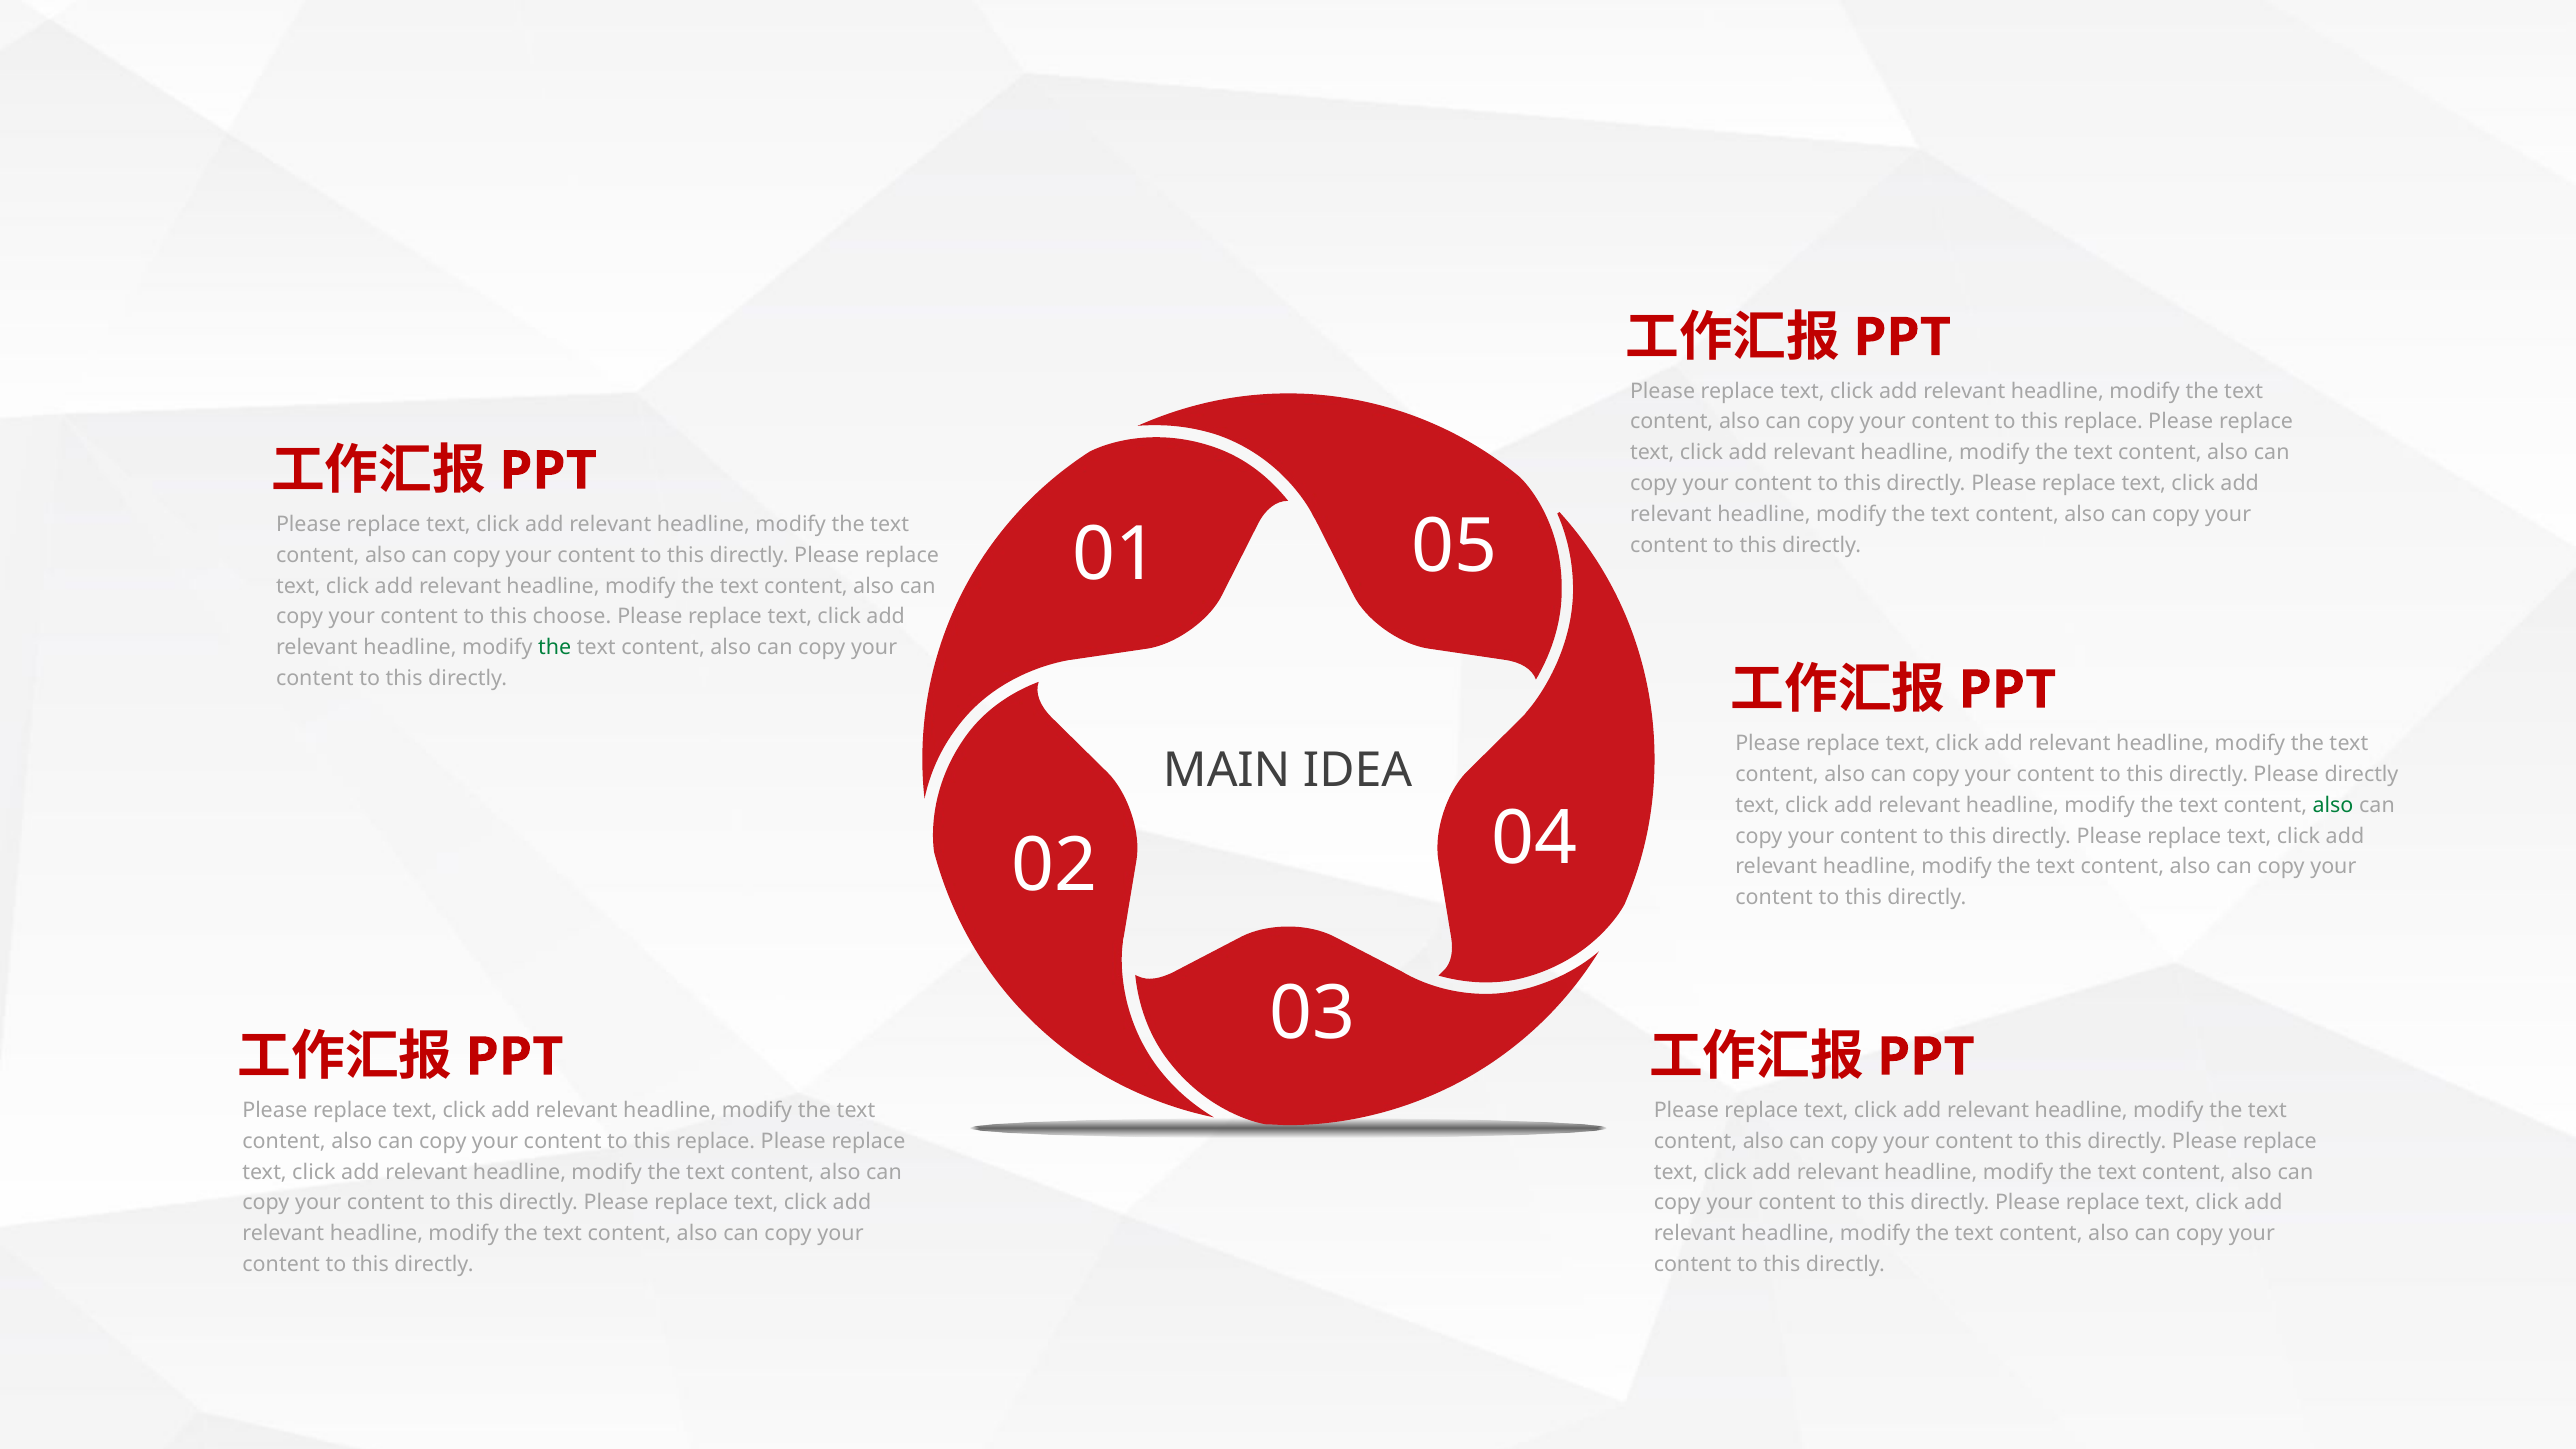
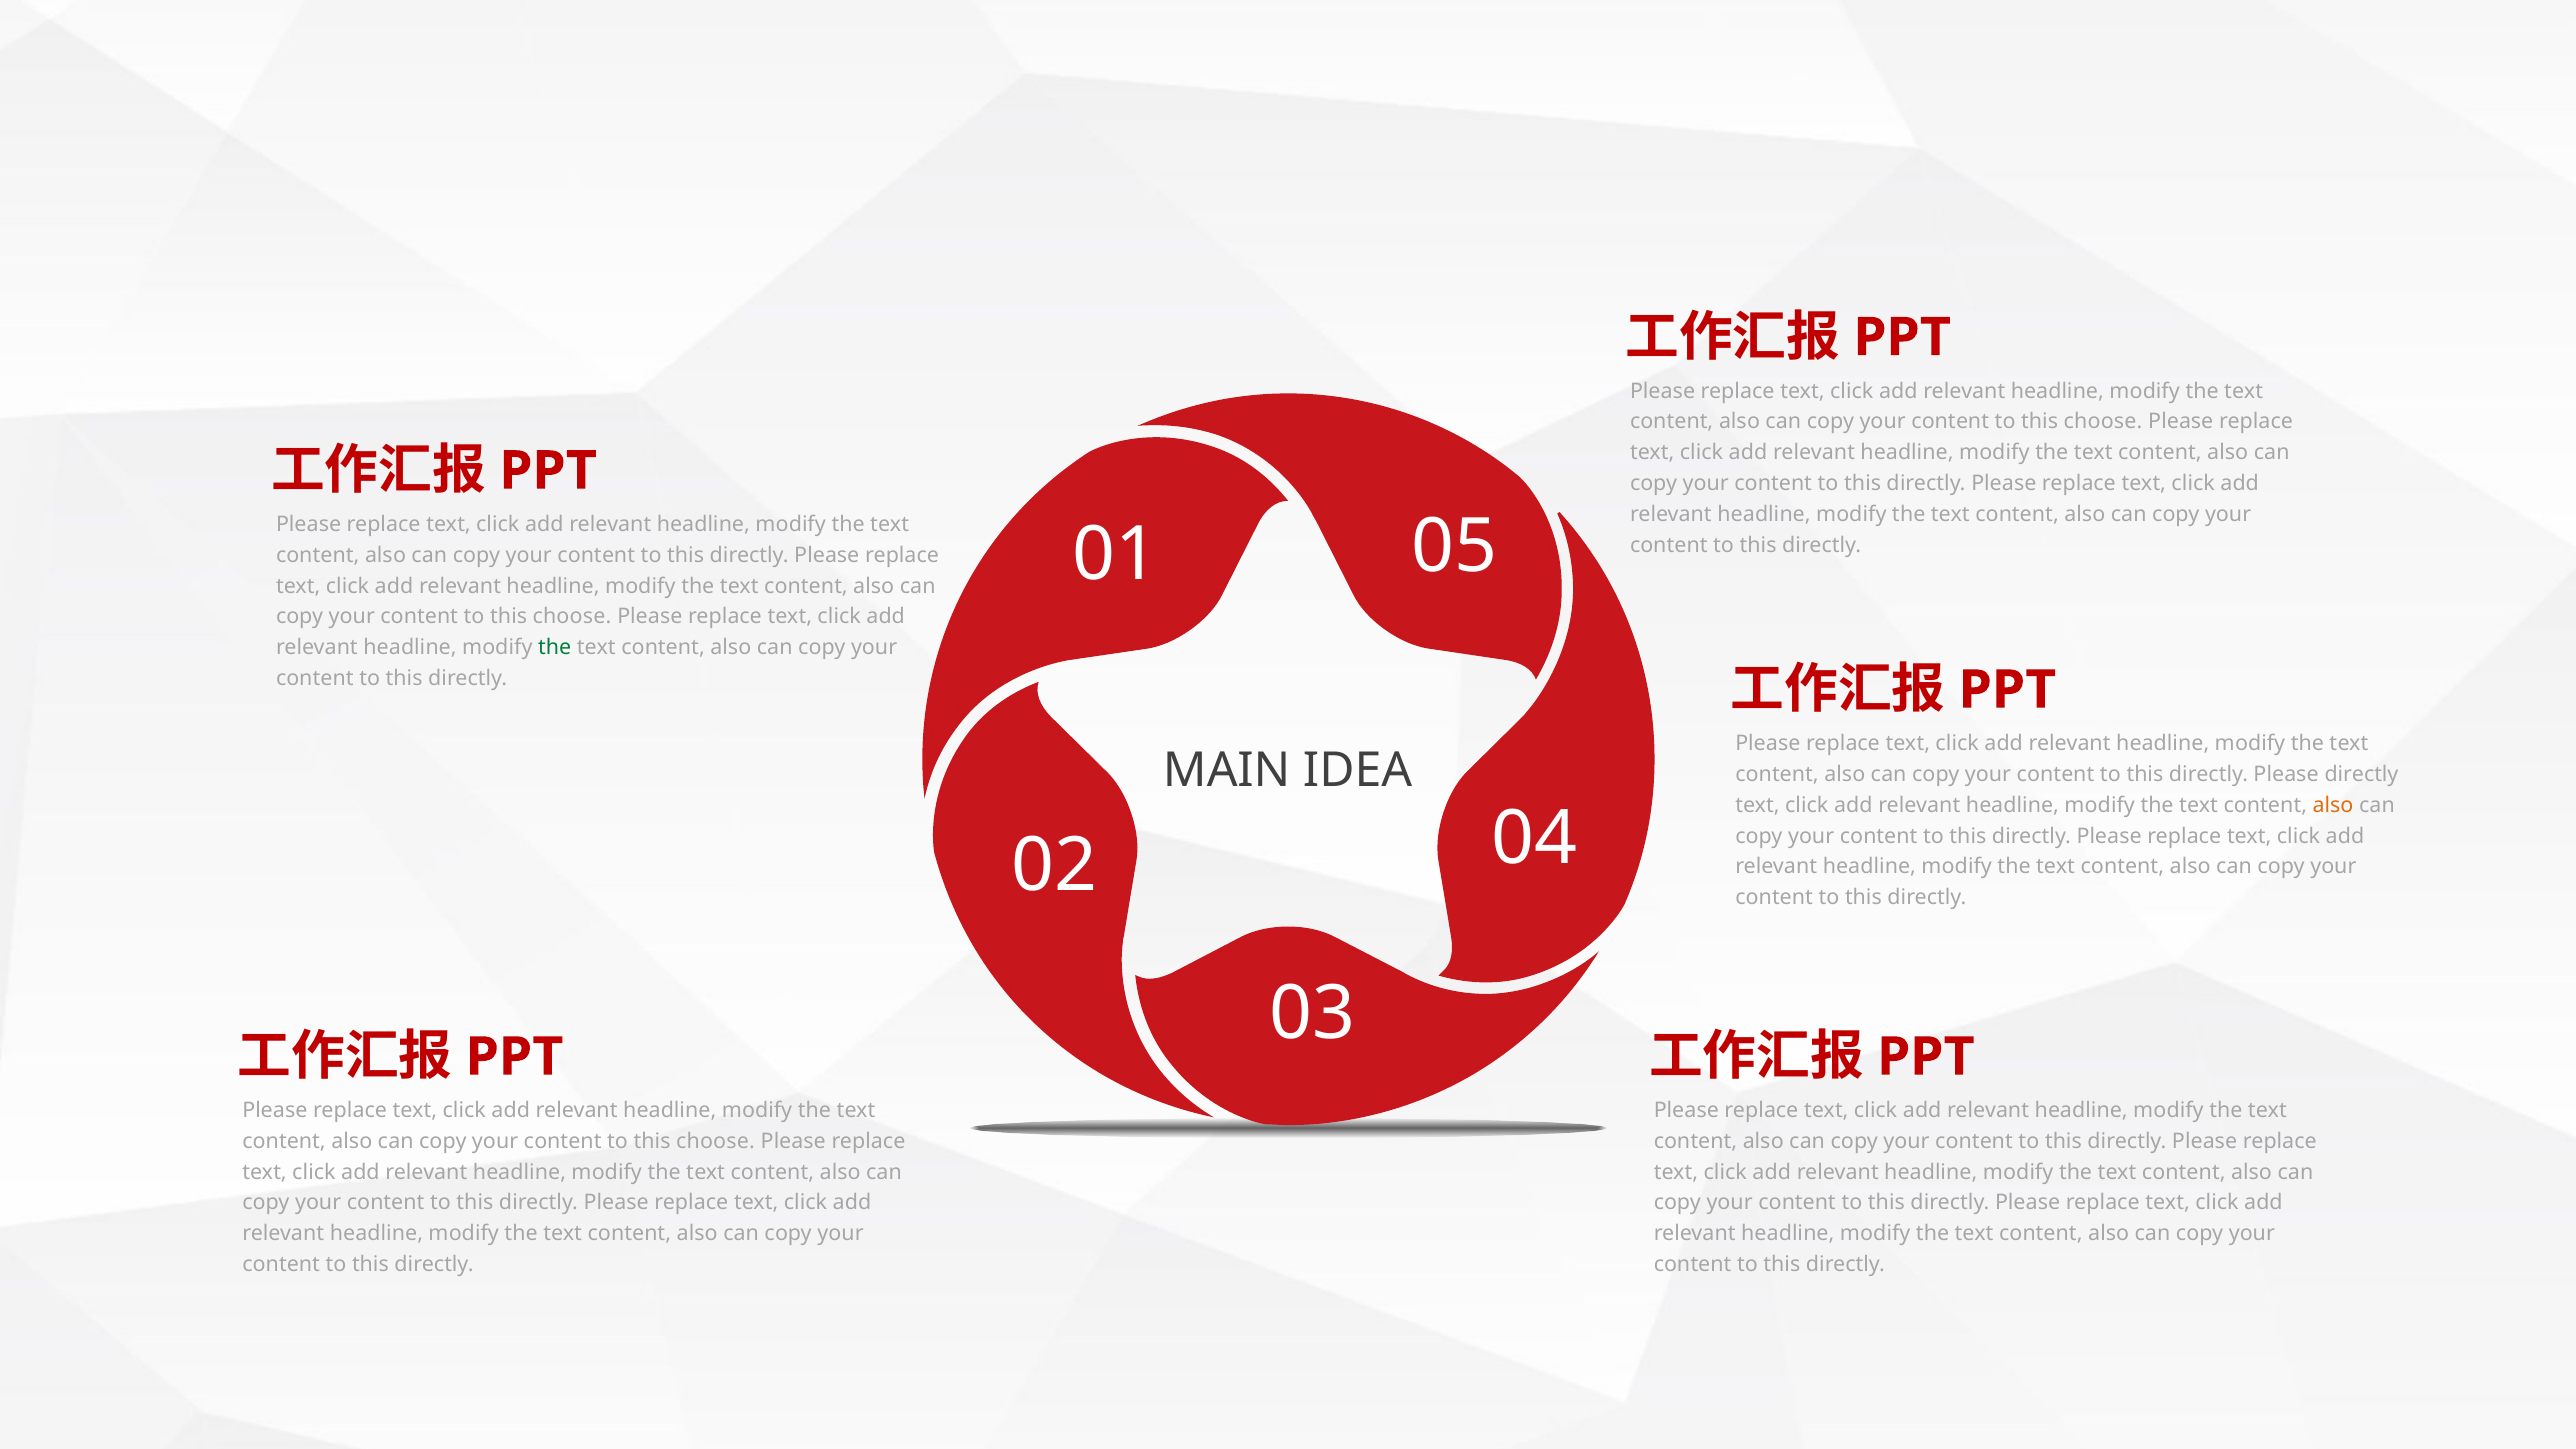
replace at (2103, 422): replace -> choose
also at (2333, 805) colour: green -> orange
replace at (716, 1141): replace -> choose
